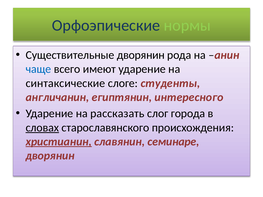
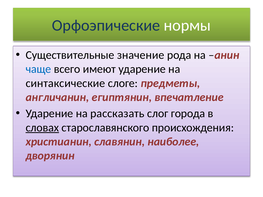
нормы colour: light green -> white
Существительные дворянин: дворянин -> значение
студенты: студенты -> предметы
интересного: интересного -> впечатление
христианин underline: present -> none
семинаре: семинаре -> наиболее
